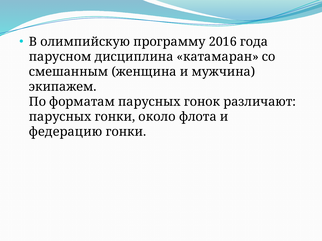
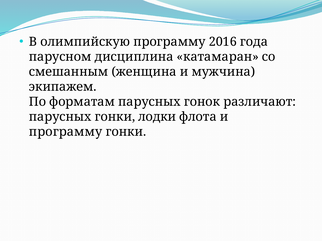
около: около -> лодки
федерацию at (66, 132): федерацию -> программу
